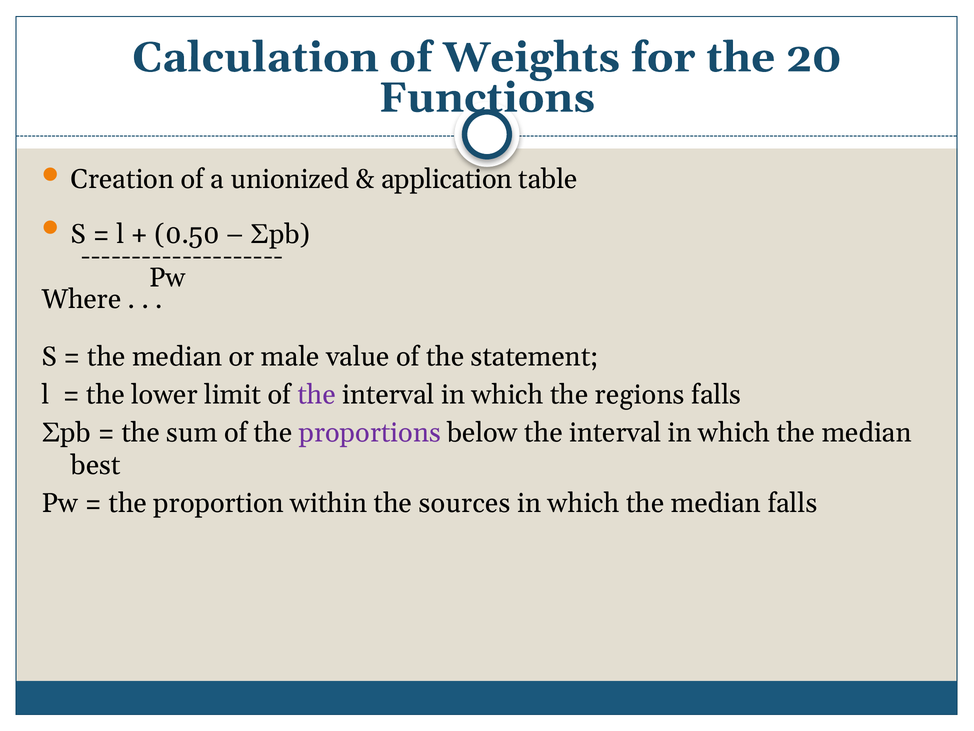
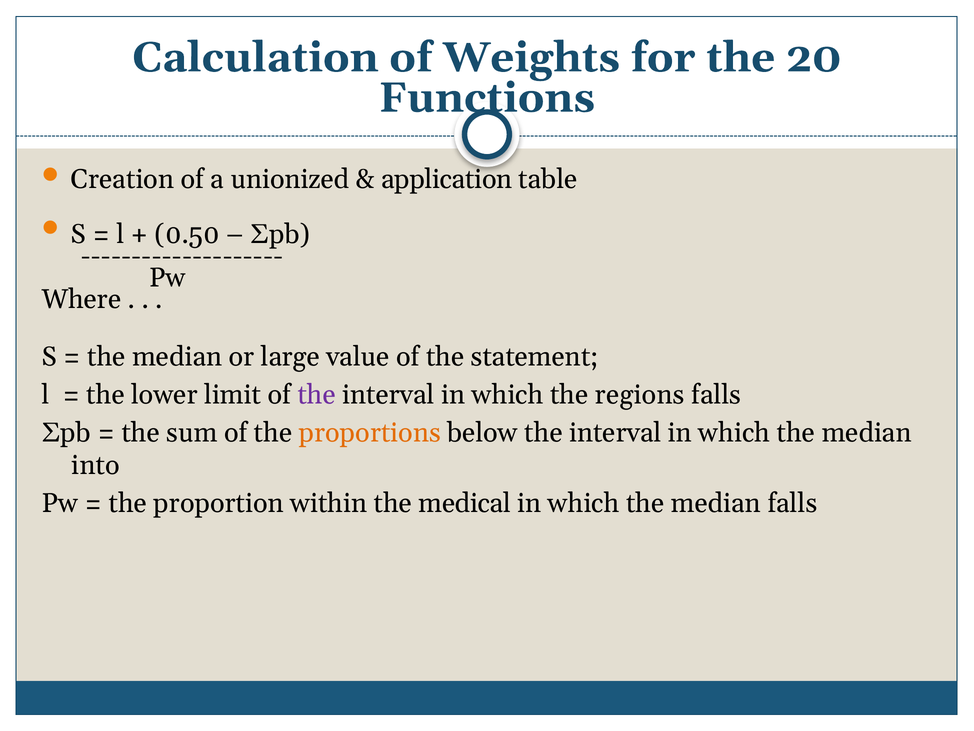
male: male -> large
proportions colour: purple -> orange
best: best -> into
sources: sources -> medical
